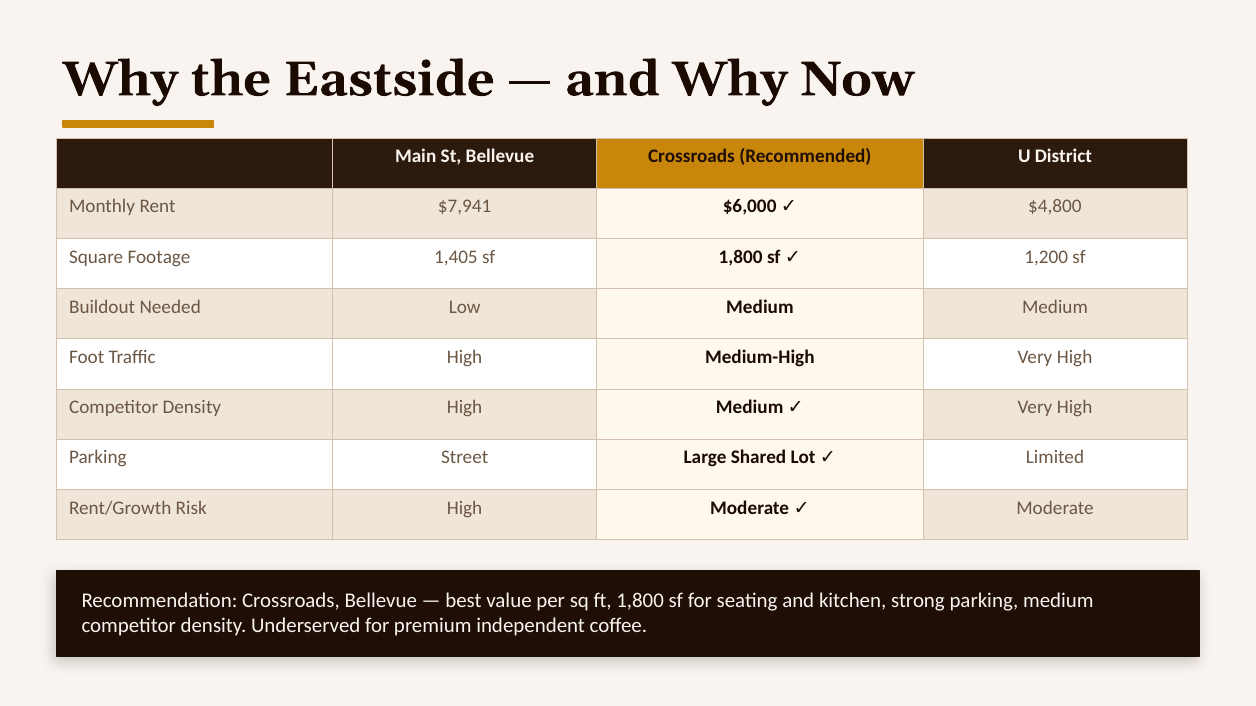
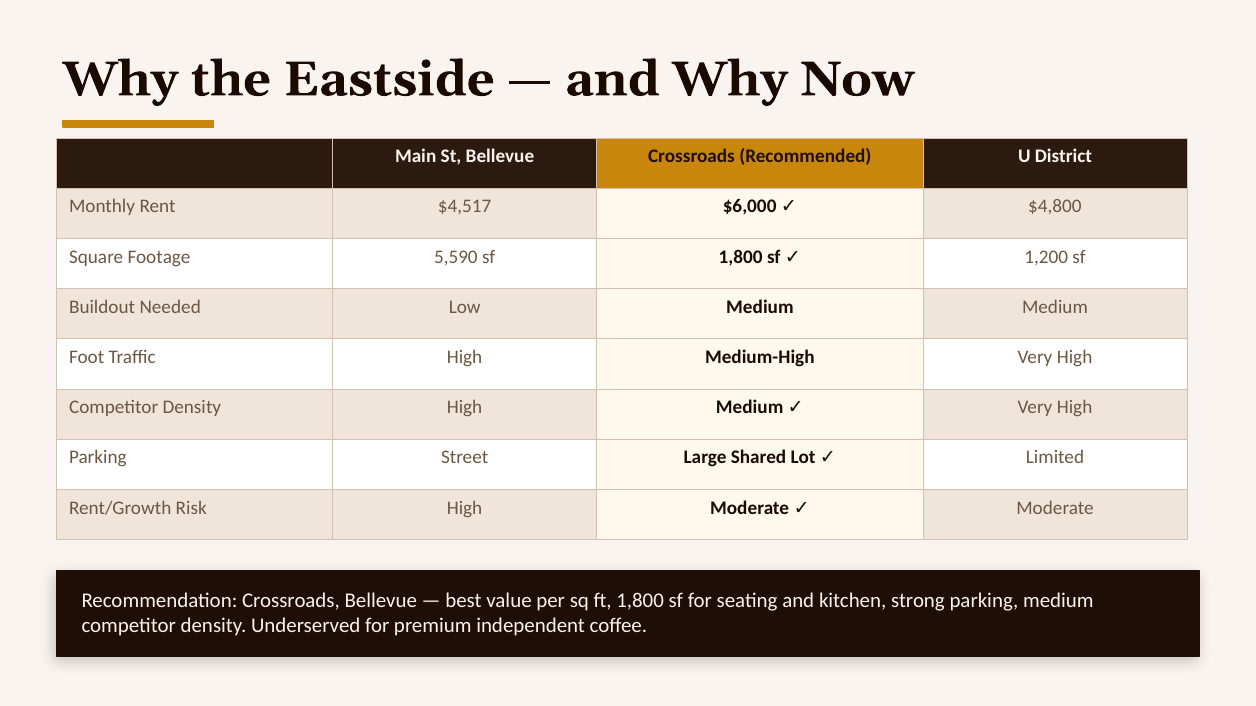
$7,941: $7,941 -> $4,517
1,405: 1,405 -> 5,590
